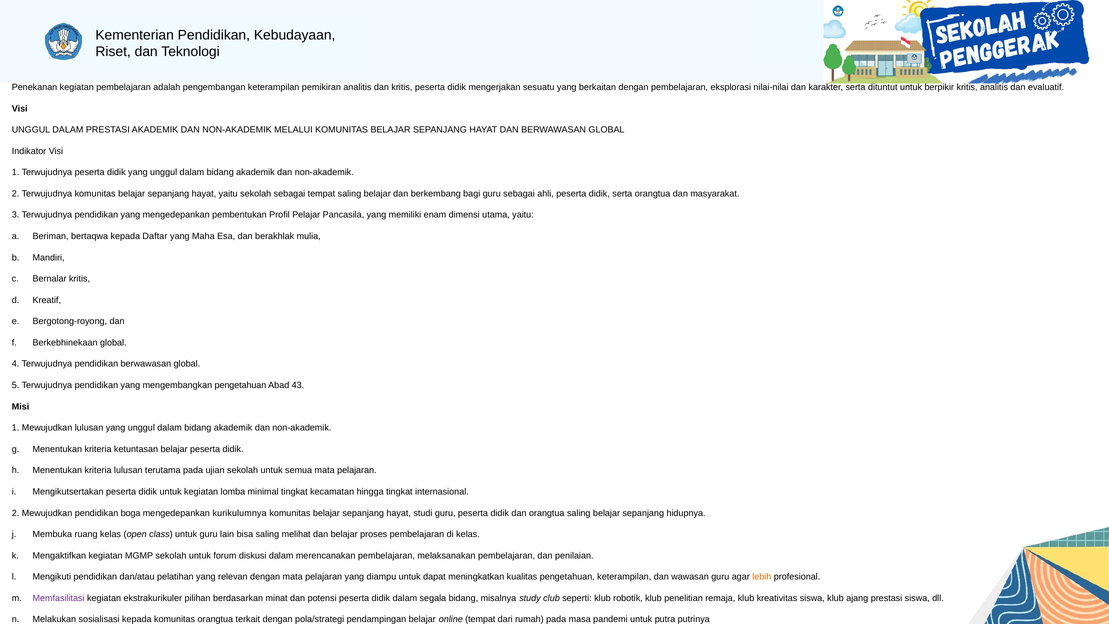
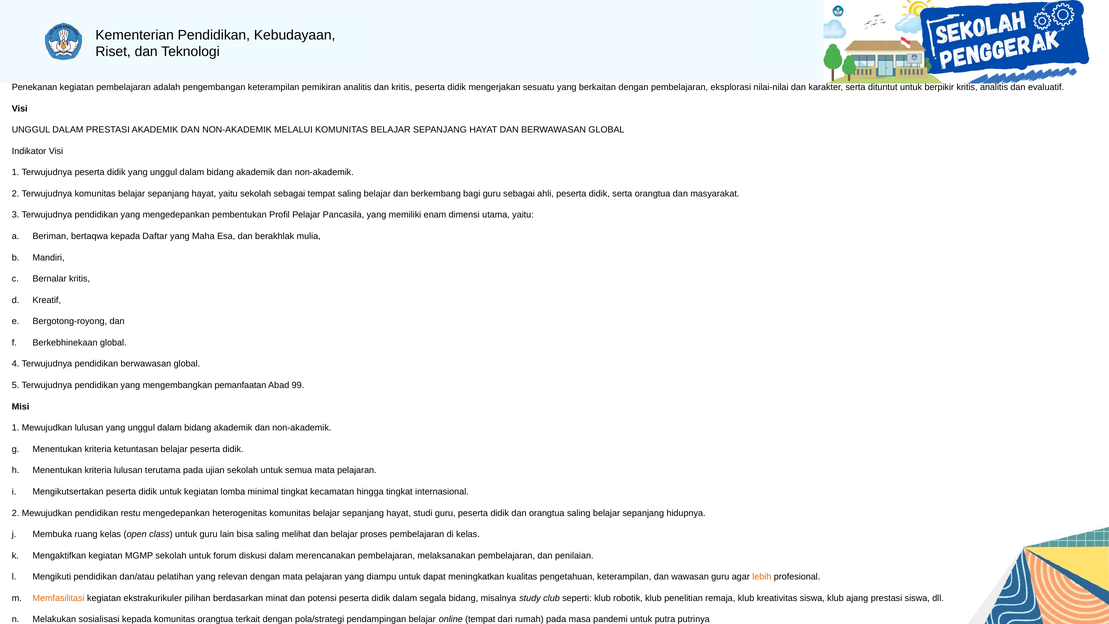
mengembangkan pengetahuan: pengetahuan -> pemanfaatan
43: 43 -> 99
boga: boga -> restu
kurikulumnya: kurikulumnya -> heterogenitas
Memfasilitasi colour: purple -> orange
